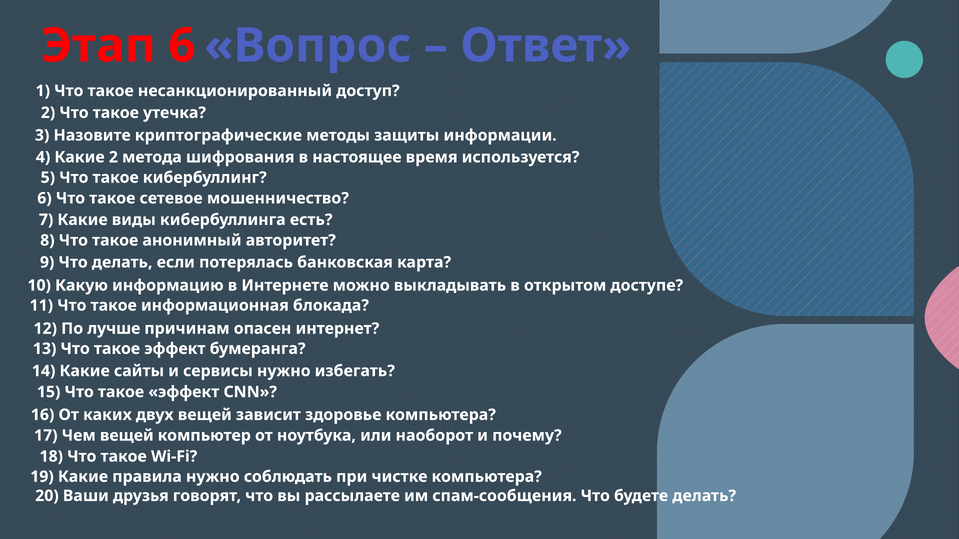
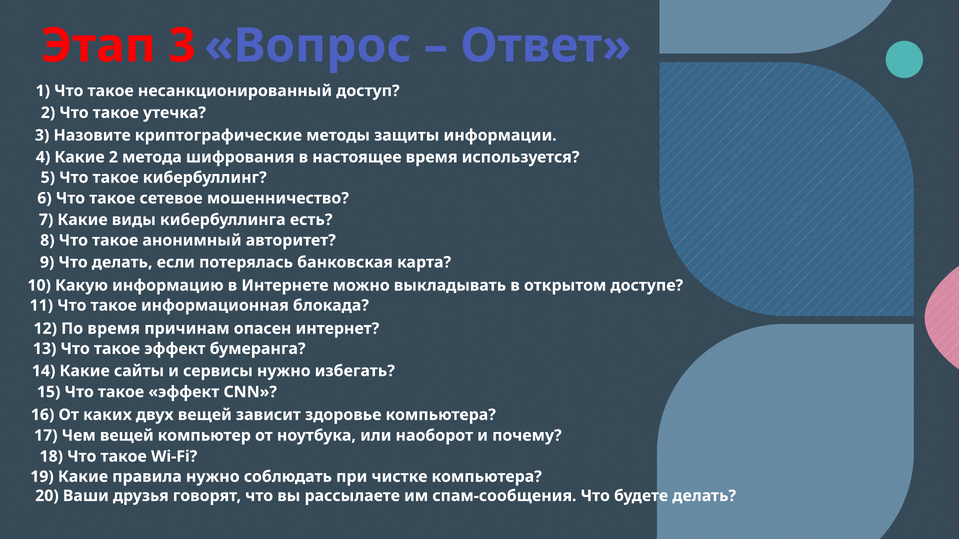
Этап 6: 6 -> 3
По лучше: лучше -> время
